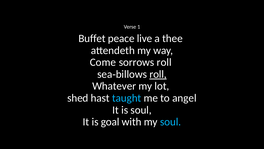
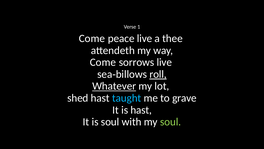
Buffet at (92, 38): Buffet -> Come
sorrows roll: roll -> live
Whatever underline: none -> present
angel: angel -> grave
is soul: soul -> hast
is goal: goal -> soul
soul at (171, 122) colour: light blue -> light green
